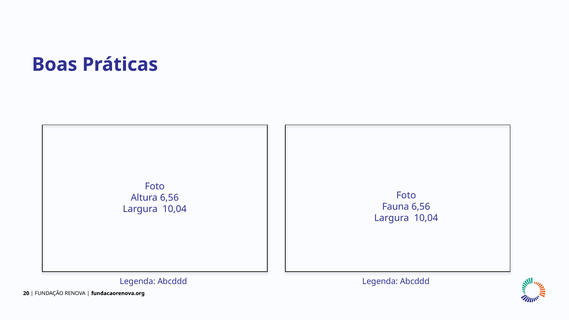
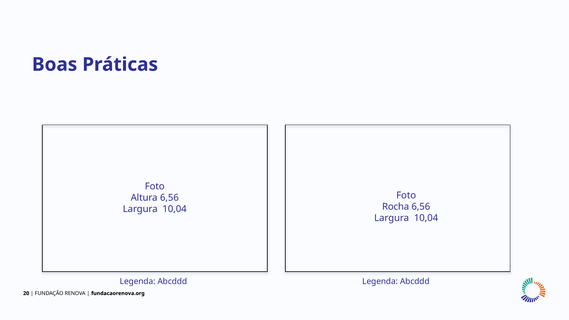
Fauna: Fauna -> Rocha
